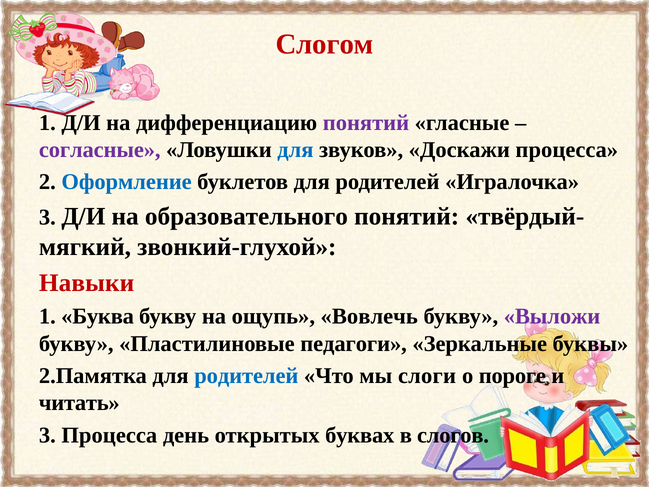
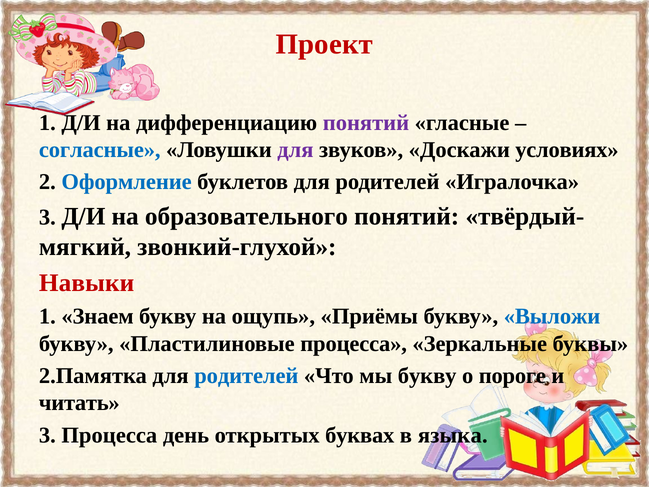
Слогом: Слогом -> Проект
согласные colour: purple -> blue
для at (295, 150) colour: blue -> purple
Доскажи процесса: процесса -> условиях
Буква: Буква -> Знаем
Вовлечь: Вовлечь -> Приёмы
Выложи colour: purple -> blue
Пластилиновые педагоги: педагоги -> процесса
мы слоги: слоги -> букву
слогов: слогов -> языка
